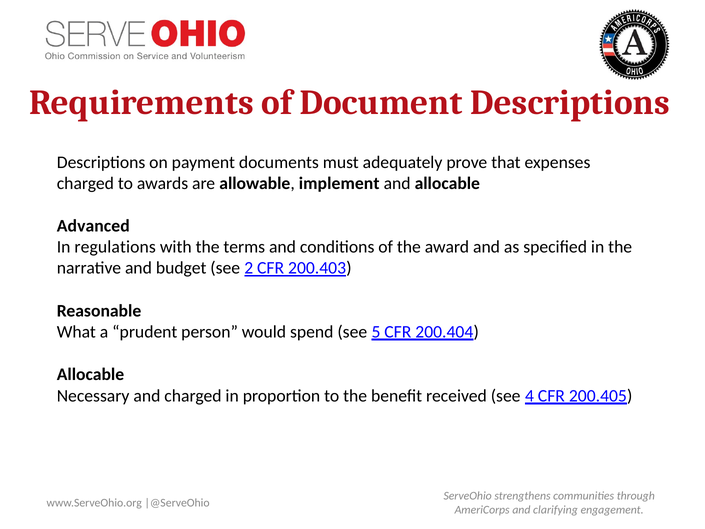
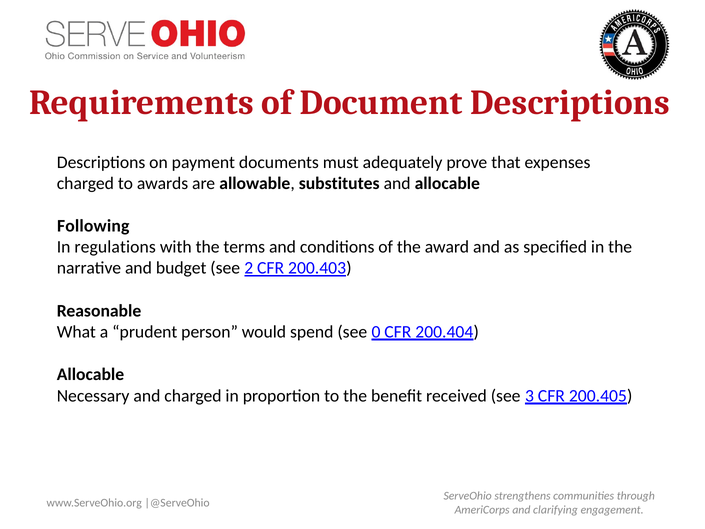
implement: implement -> substitutes
Advanced: Advanced -> Following
5: 5 -> 0
4: 4 -> 3
